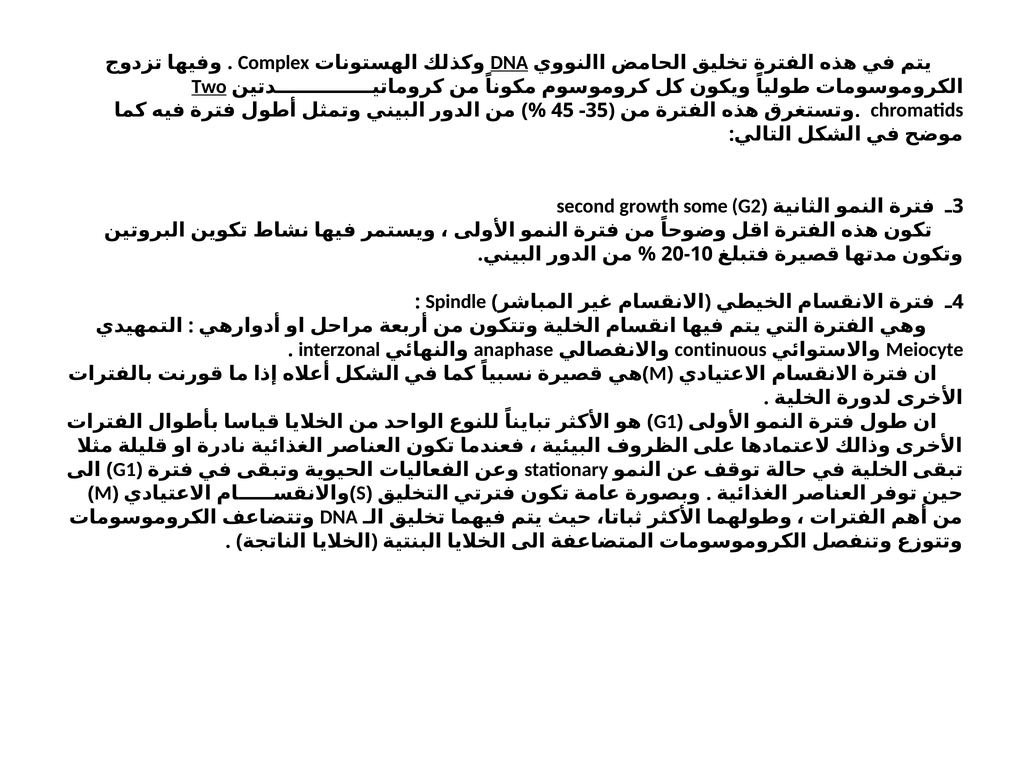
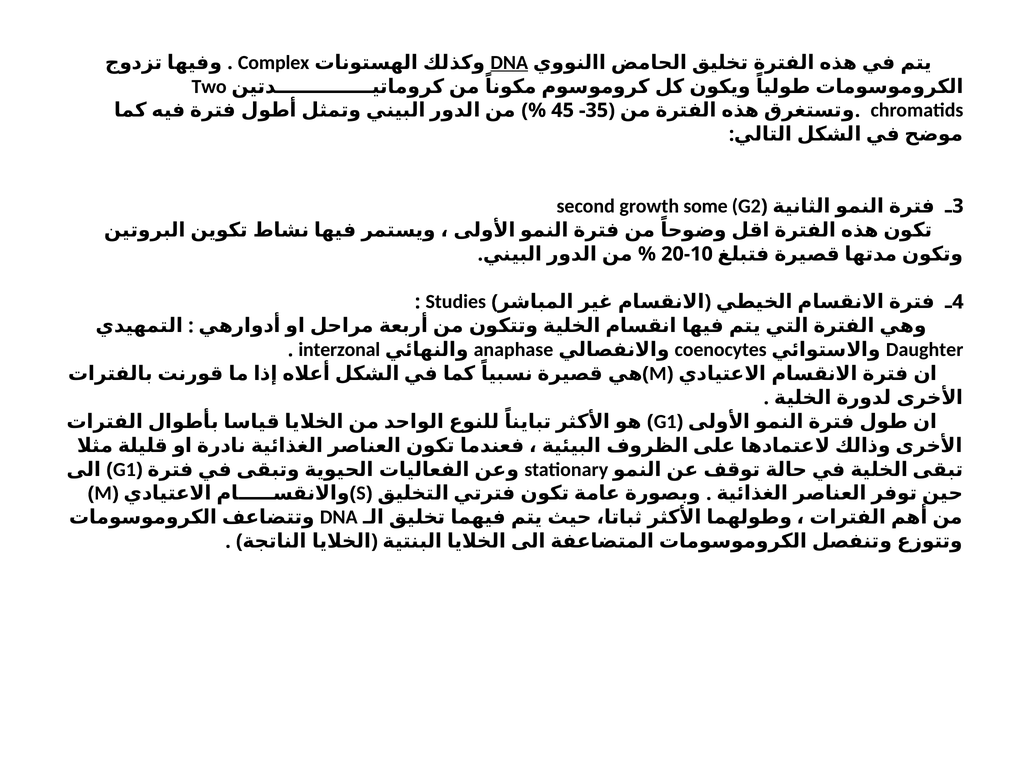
Two underline: present -> none
Spindle: Spindle -> Studies
continuous: continuous -> coenocytes
Meiocyte: Meiocyte -> Daughter
